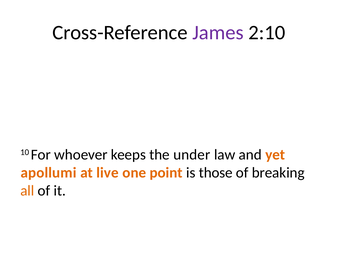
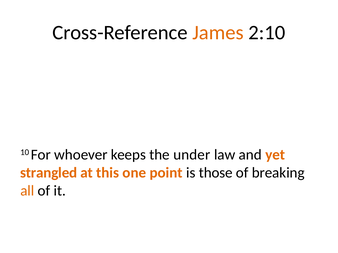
James colour: purple -> orange
apollumi: apollumi -> strangled
live: live -> this
